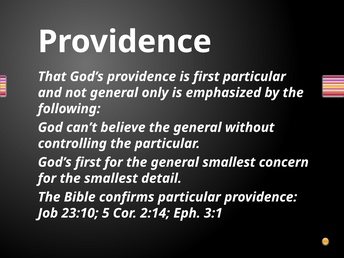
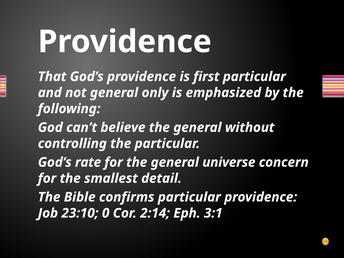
God’s first: first -> rate
general smallest: smallest -> universe
5: 5 -> 0
